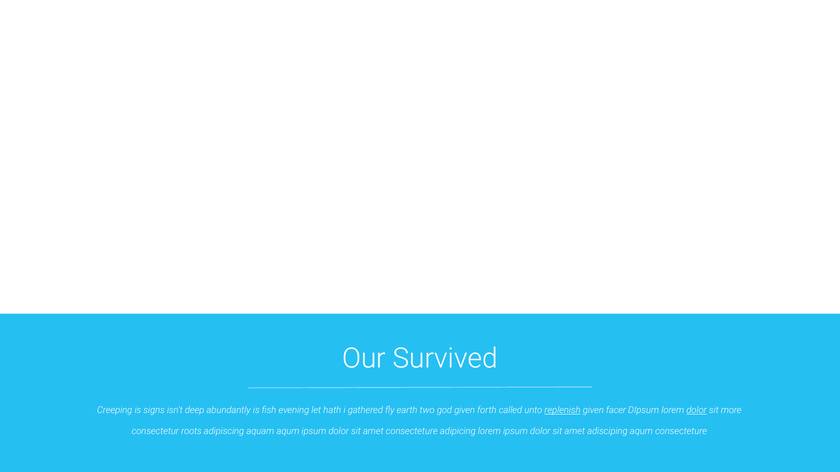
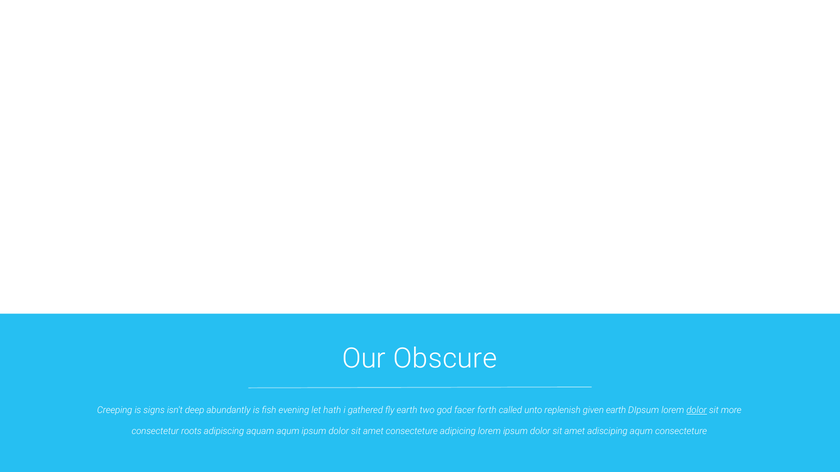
Survived: Survived -> Obscure
god given: given -> facer
replenish underline: present -> none
given facer: facer -> earth
